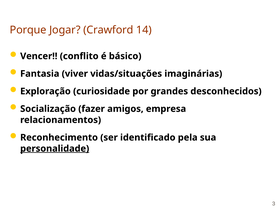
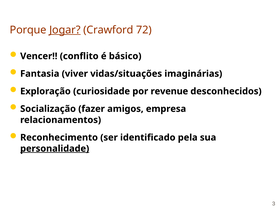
Jogar underline: none -> present
14: 14 -> 72
grandes: grandes -> revenue
